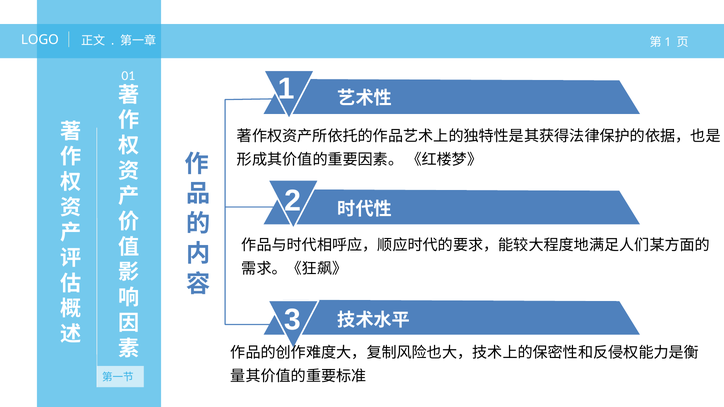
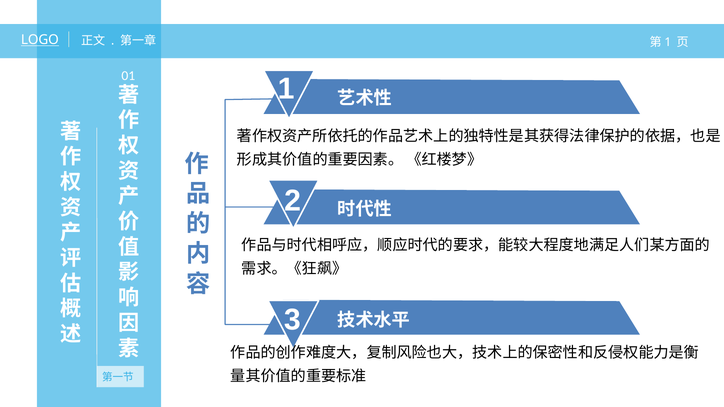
LOGO underline: none -> present
